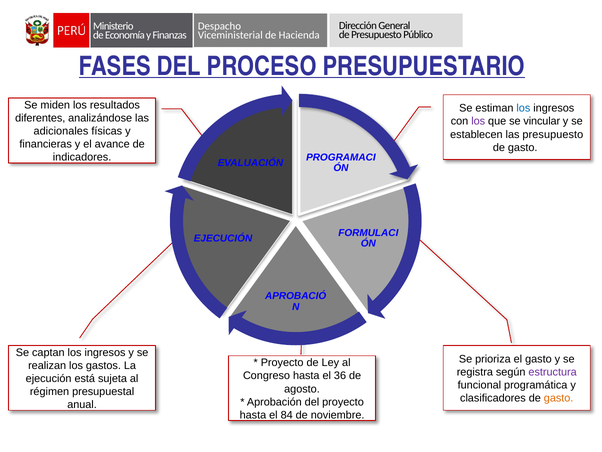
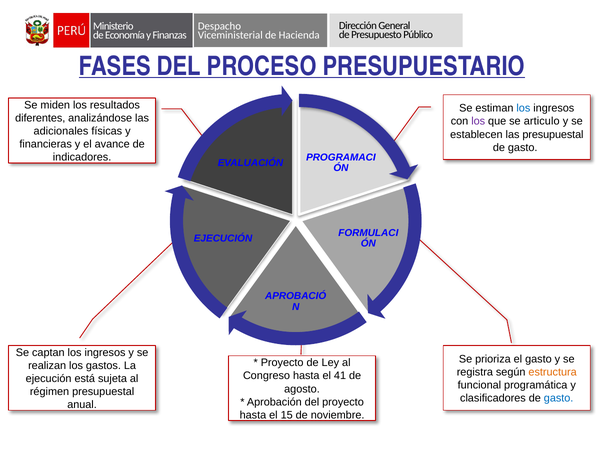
vincular: vincular -> articulo
las presupuesto: presupuesto -> presupuestal
estructura colour: purple -> orange
36: 36 -> 41
gasto at (559, 398) colour: orange -> blue
84: 84 -> 15
